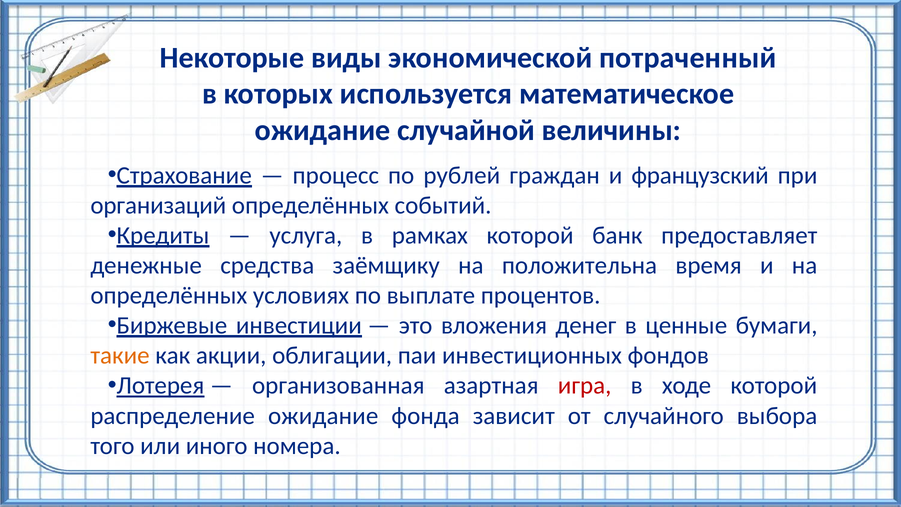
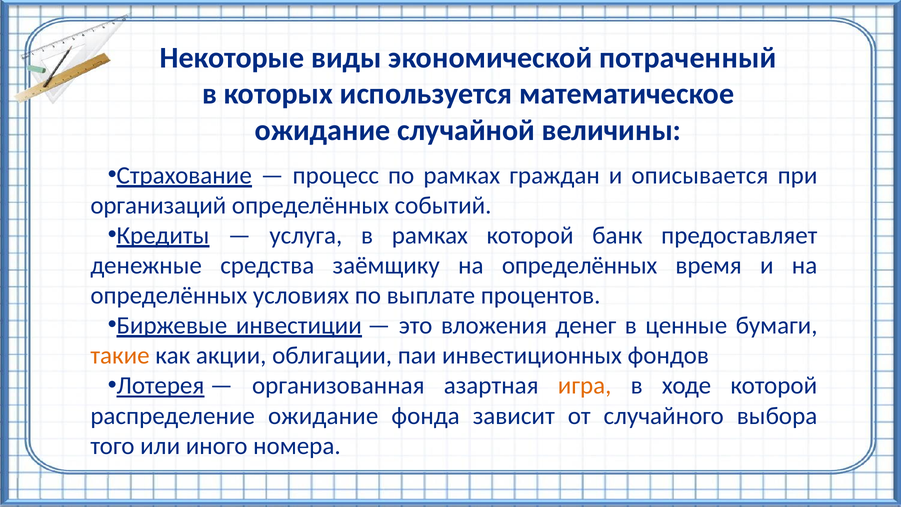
по рублей: рублей -> рамках
французский: французский -> описывается
заёмщику на положительна: положительна -> определённых
игра colour: red -> orange
